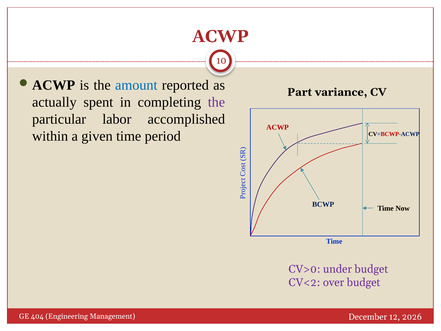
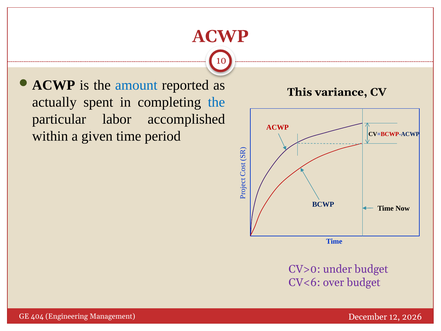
Part: Part -> This
the at (216, 102) colour: purple -> blue
CV<2: CV<2 -> CV<6
